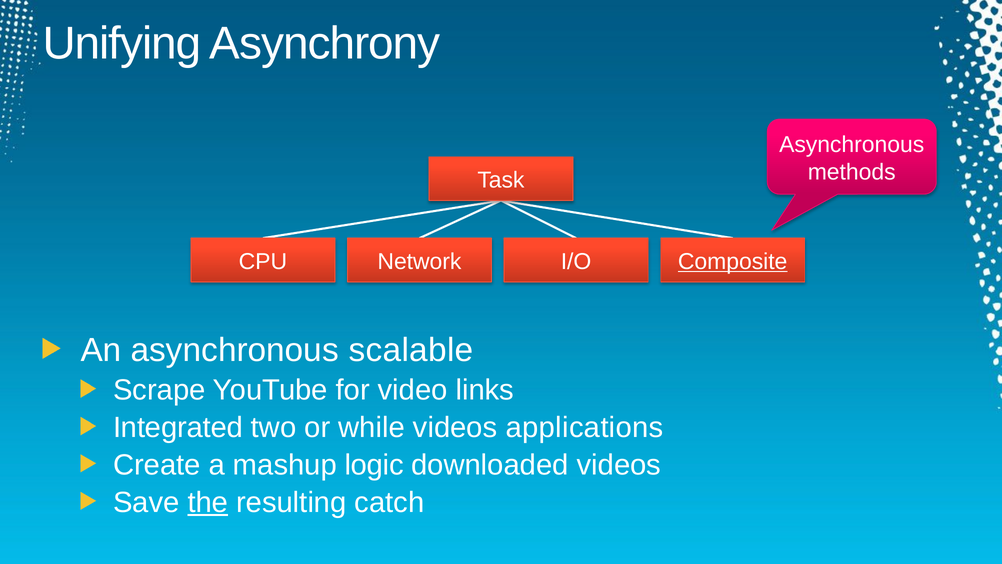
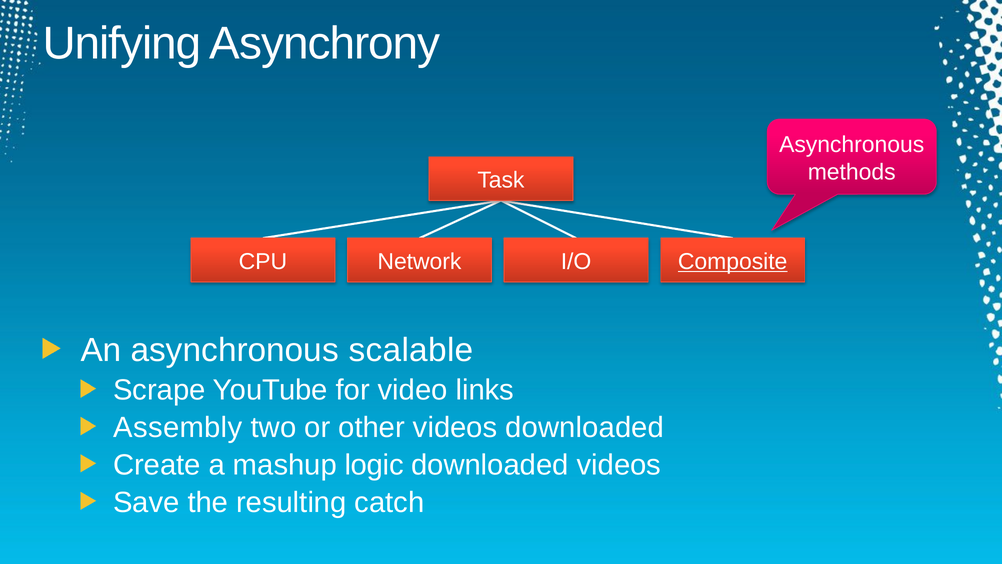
Integrated: Integrated -> Assembly
while: while -> other
videos applications: applications -> downloaded
the underline: present -> none
